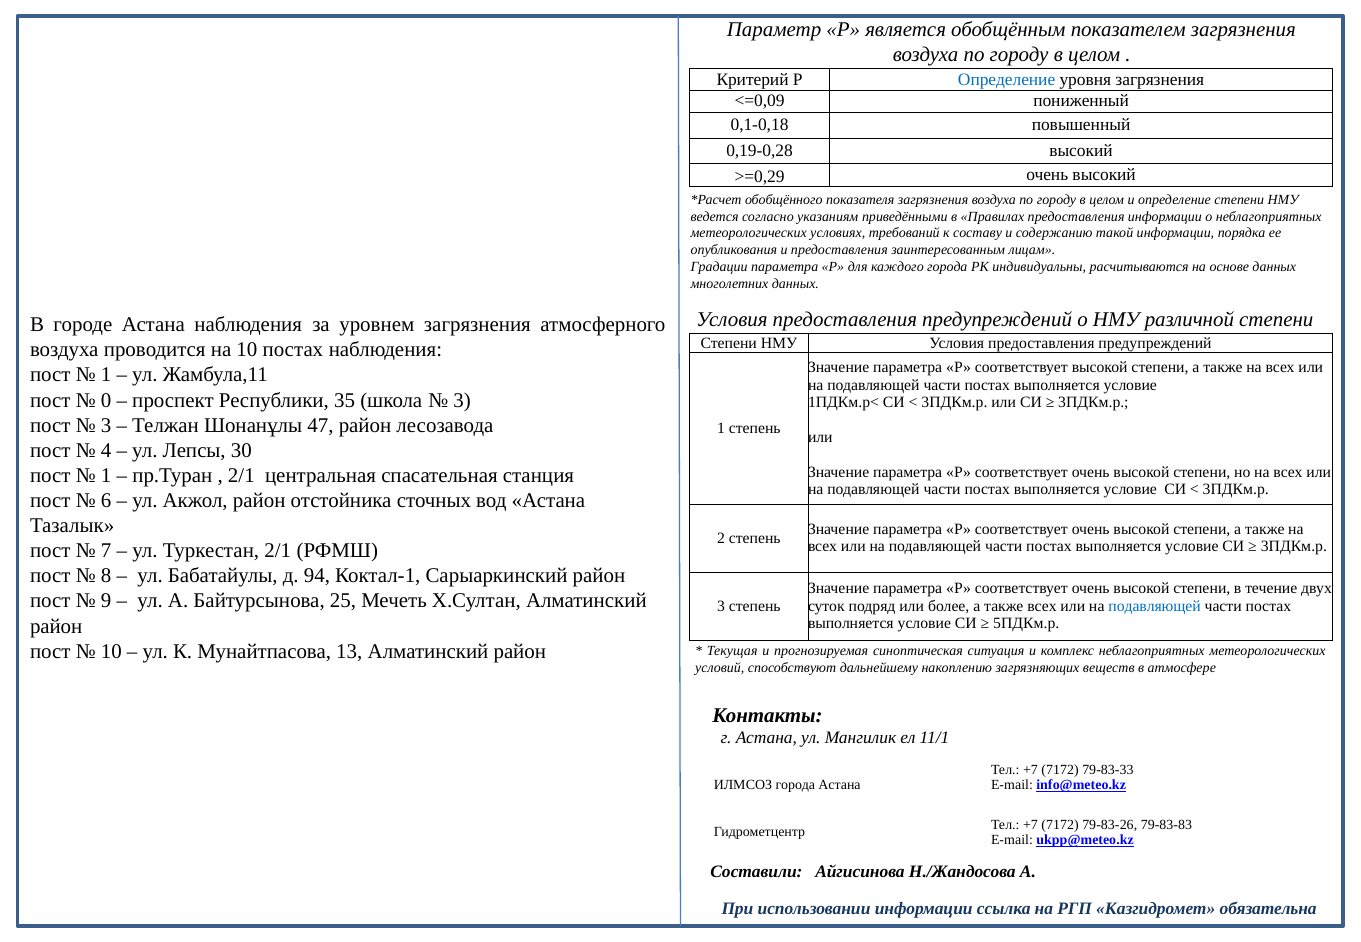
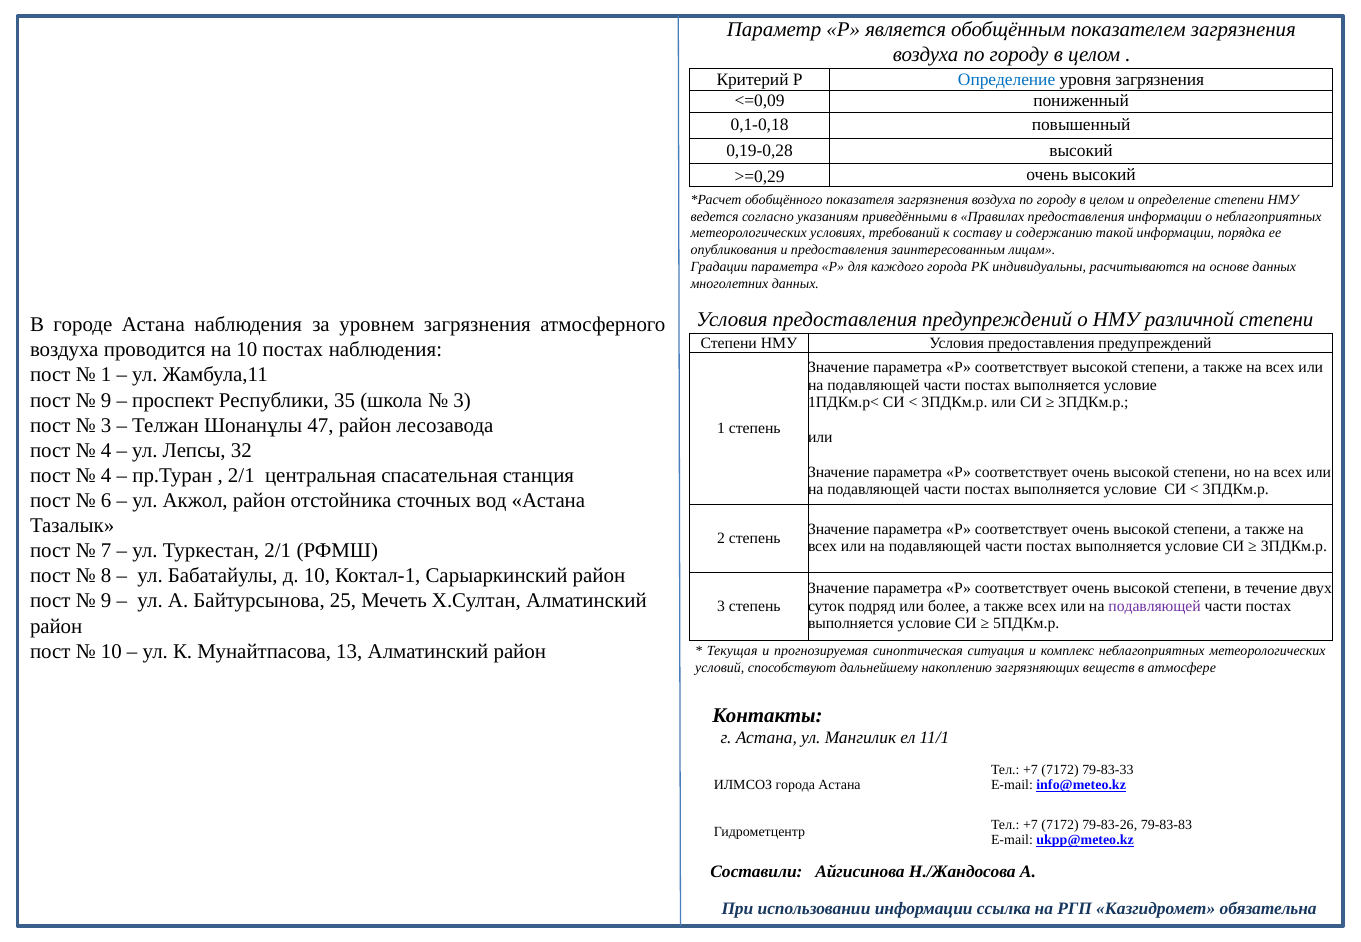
0 at (106, 400): 0 -> 9
30: 30 -> 32
1 at (106, 476): 1 -> 4
д 94: 94 -> 10
подавляющей at (1155, 606) colour: blue -> purple
